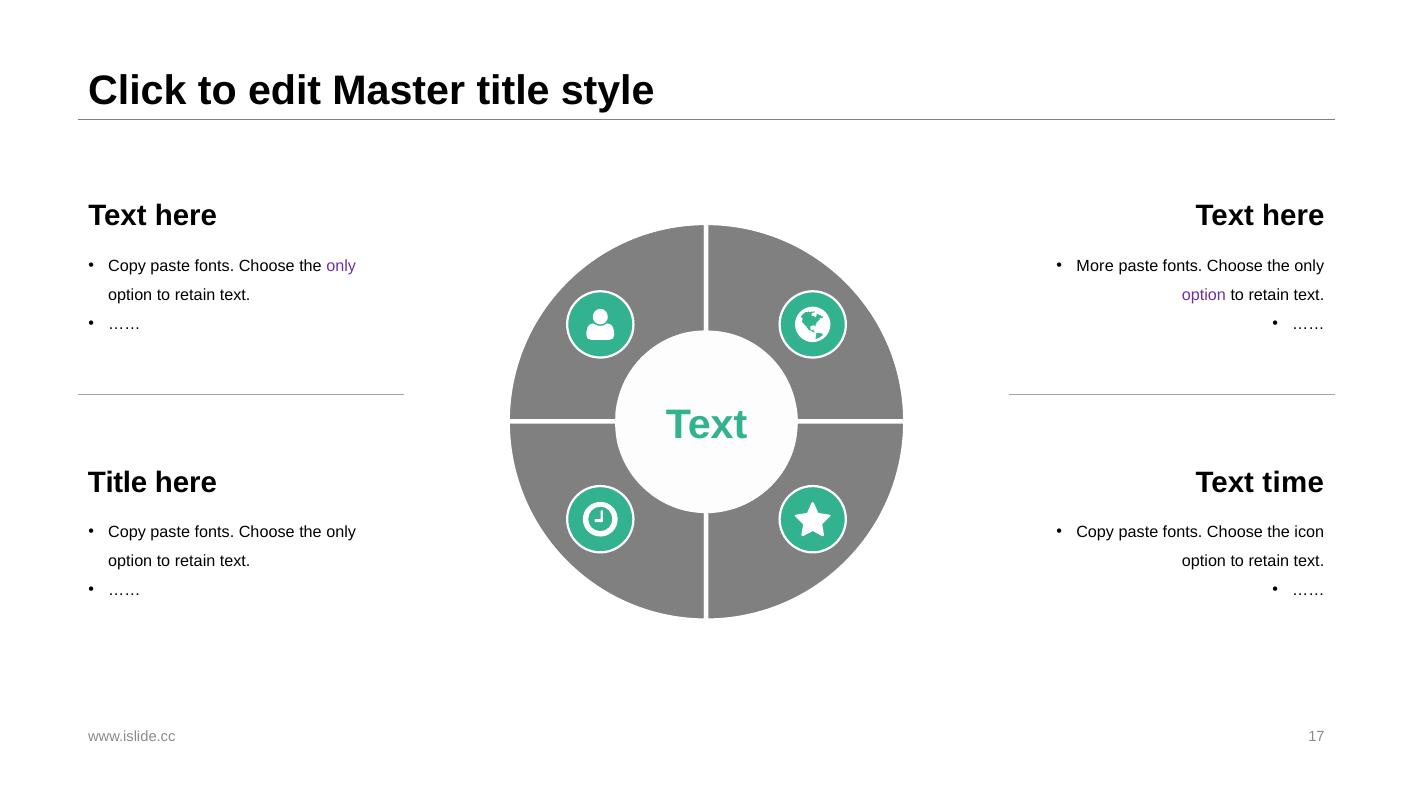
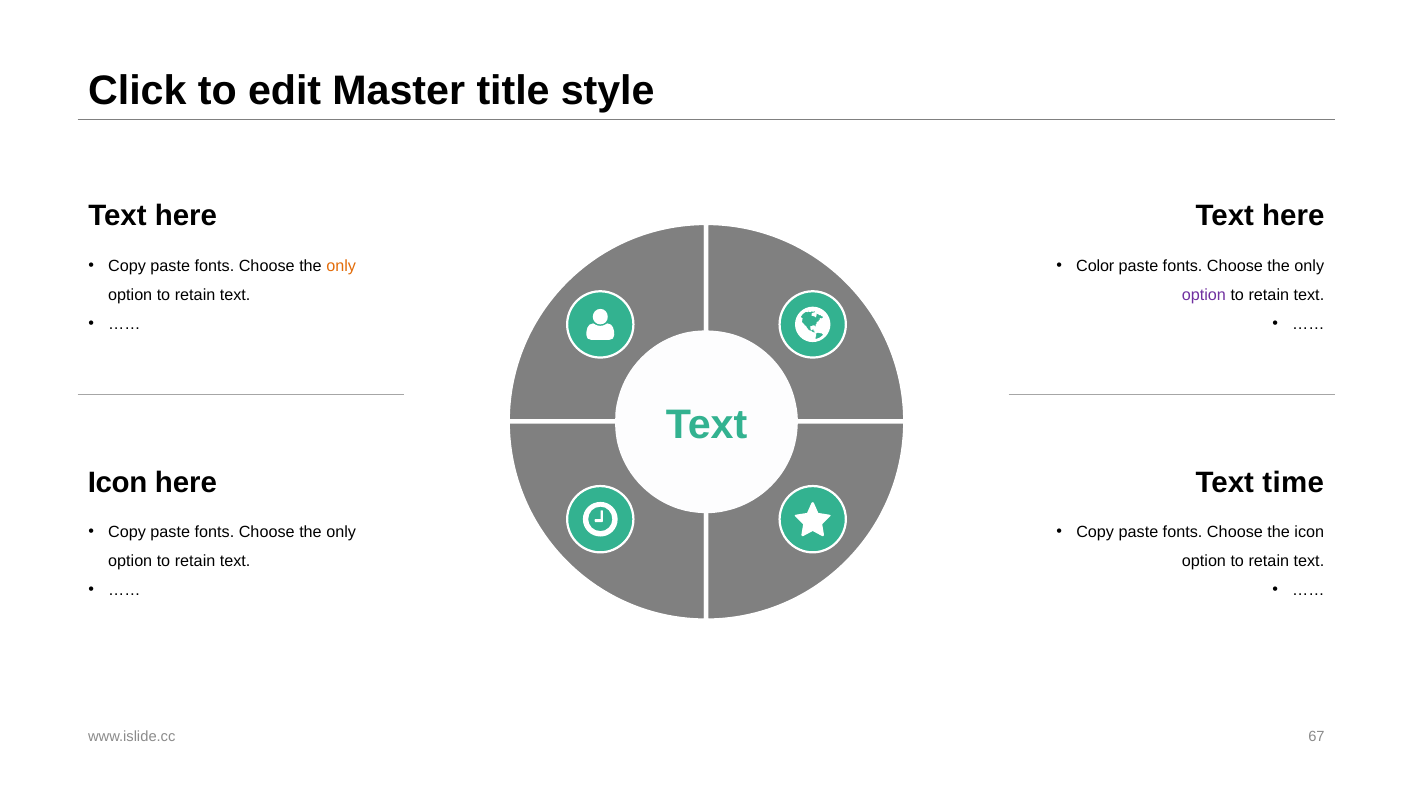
only at (341, 266) colour: purple -> orange
More: More -> Color
Title at (118, 483): Title -> Icon
17: 17 -> 67
